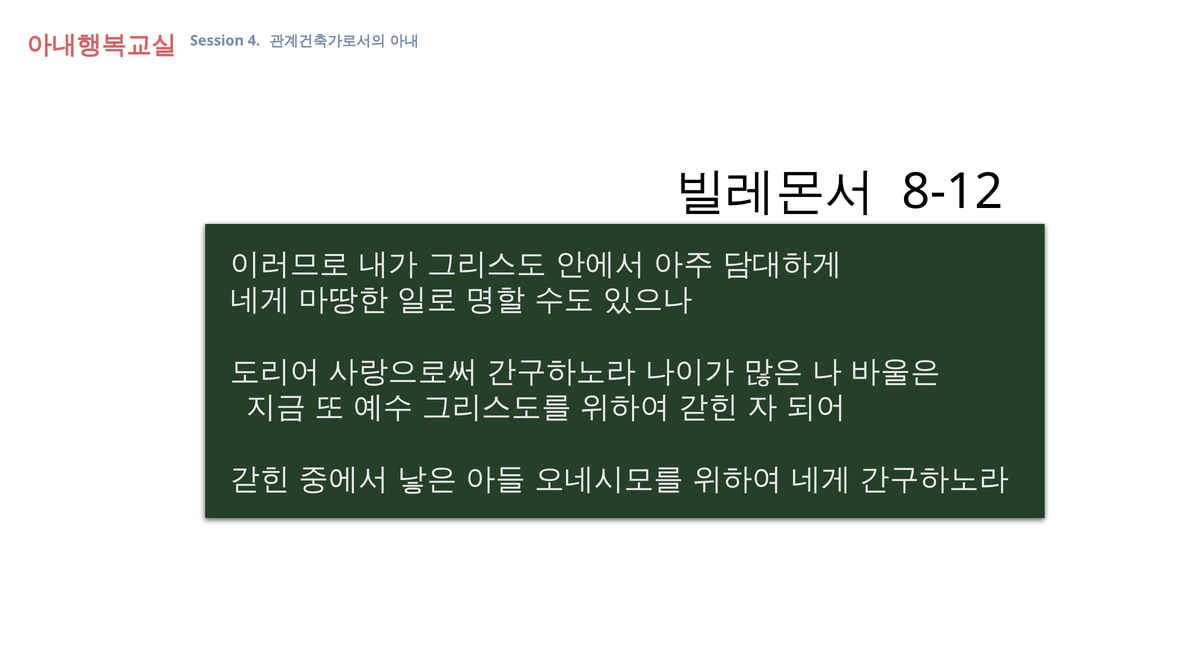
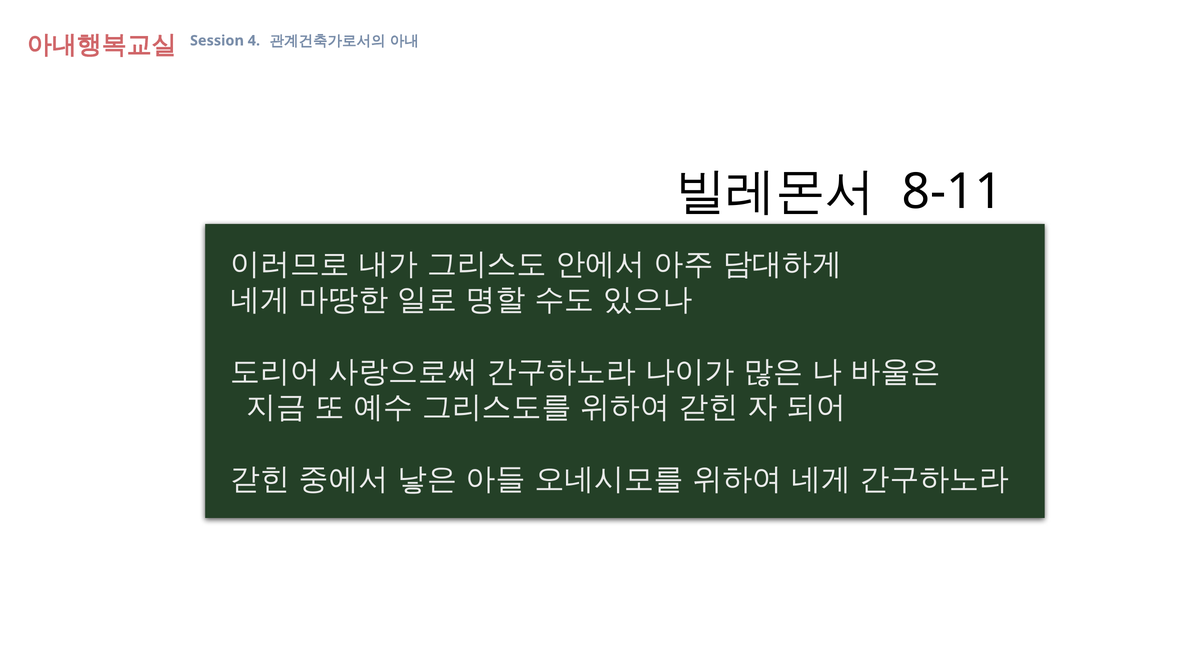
8-12: 8-12 -> 8-11
